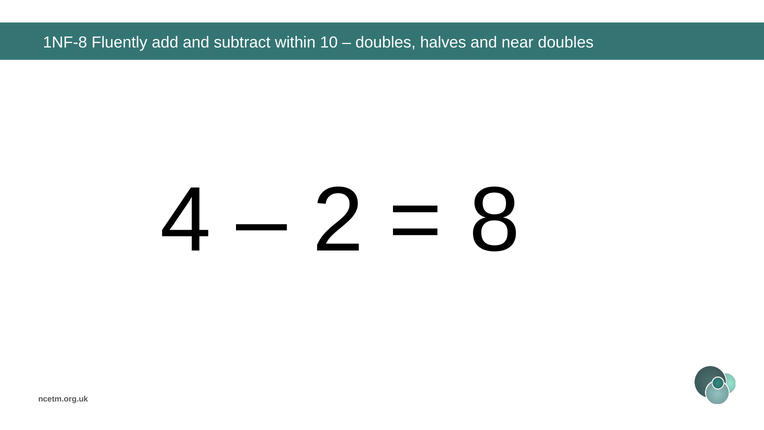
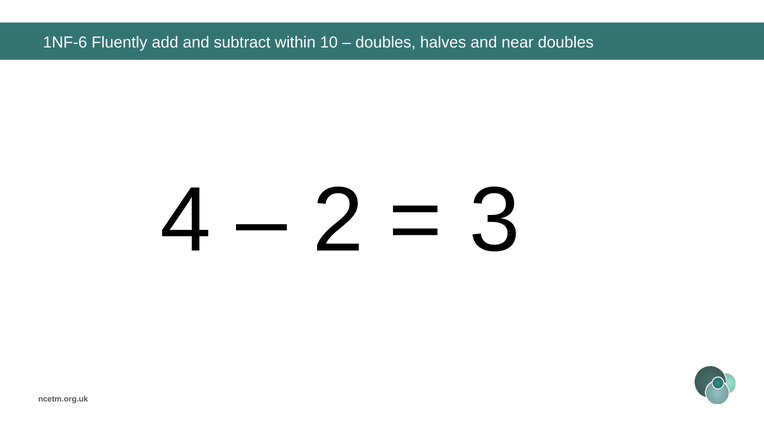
1NF-8: 1NF-8 -> 1NF-6
8: 8 -> 3
